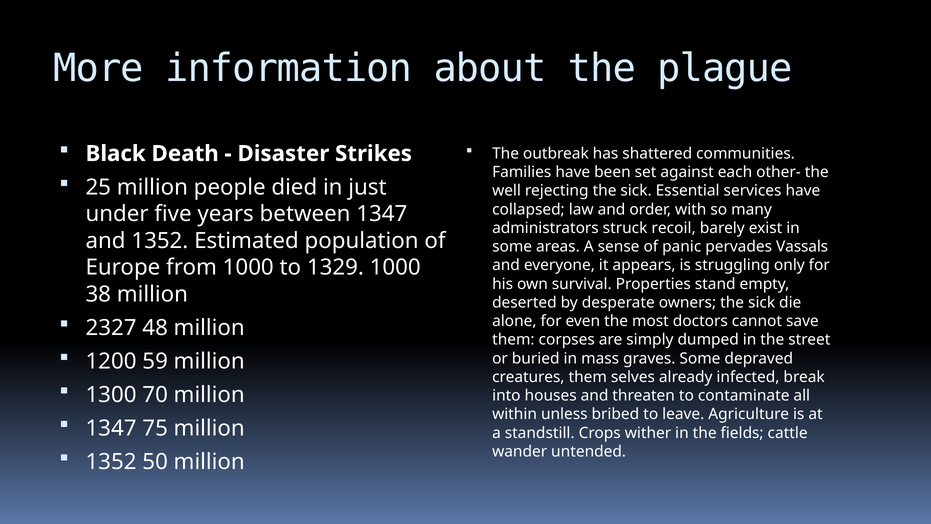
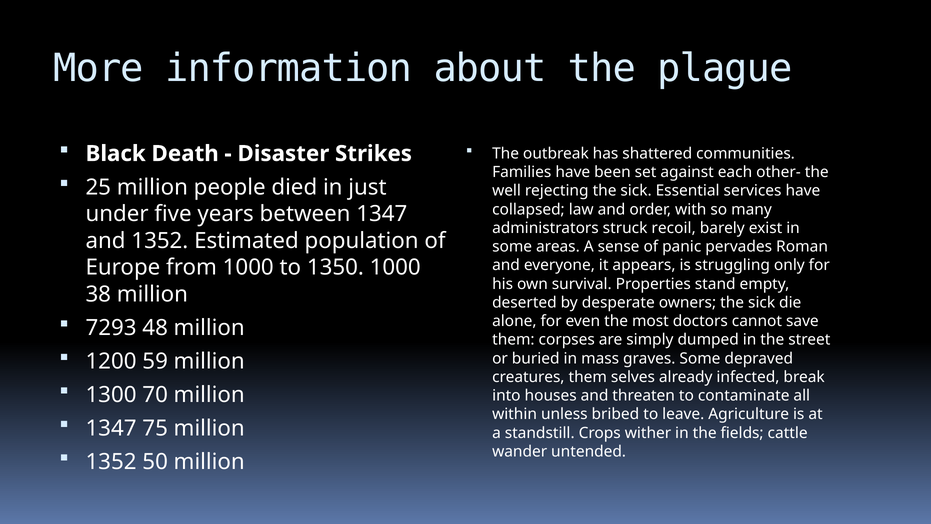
Vassals: Vassals -> Roman
1329: 1329 -> 1350
2327: 2327 -> 7293
